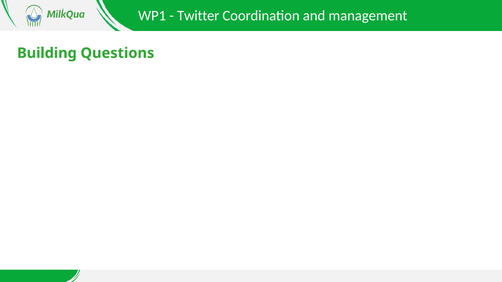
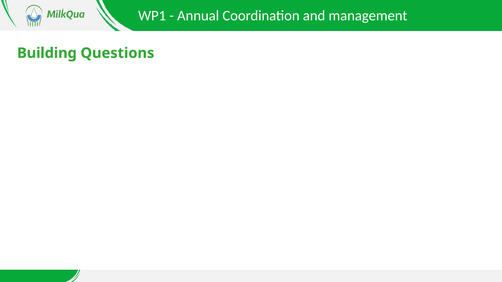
Twitter: Twitter -> Annual
